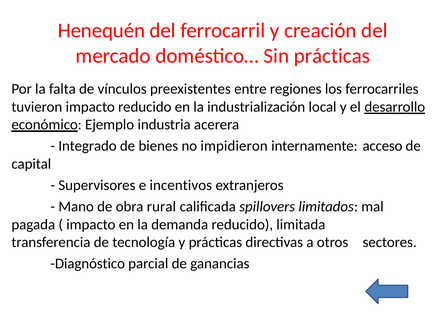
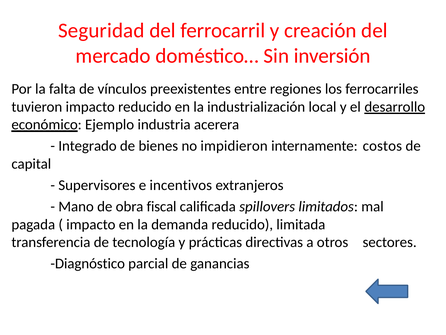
Henequén: Henequén -> Seguridad
Sin prácticas: prácticas -> inversión
acceso: acceso -> costos
rural: rural -> fiscal
